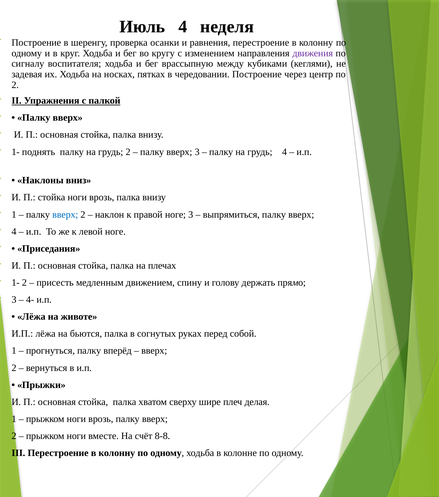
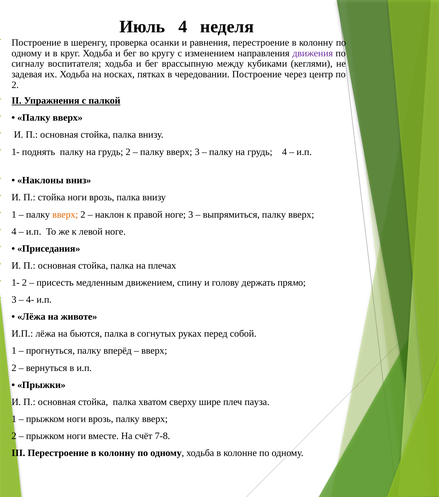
вверх at (65, 214) colour: blue -> orange
делая: делая -> пауза
8-8: 8-8 -> 7-8
